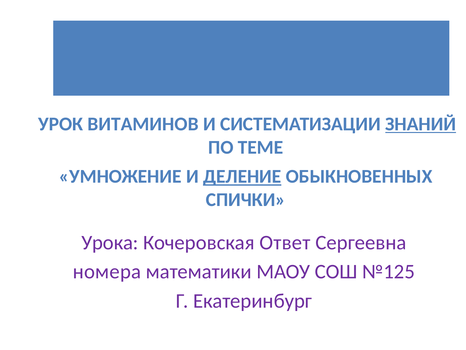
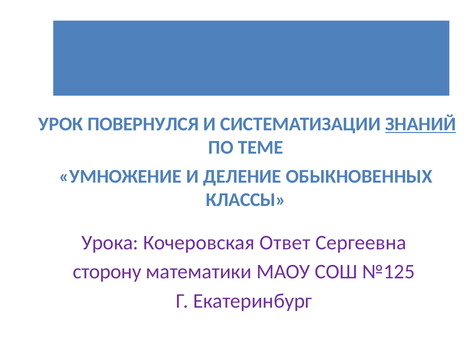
ВИТАМИНОВ: ВИТАМИНОВ -> ПОВЕРНУЛСЯ
ДЕЛЕНИЕ underline: present -> none
СПИЧКИ: СПИЧКИ -> КЛАССЫ
номера: номера -> сторону
